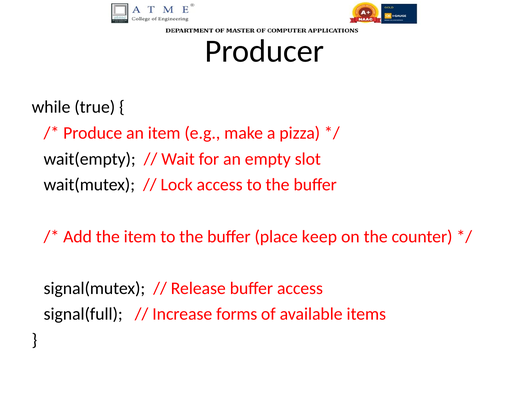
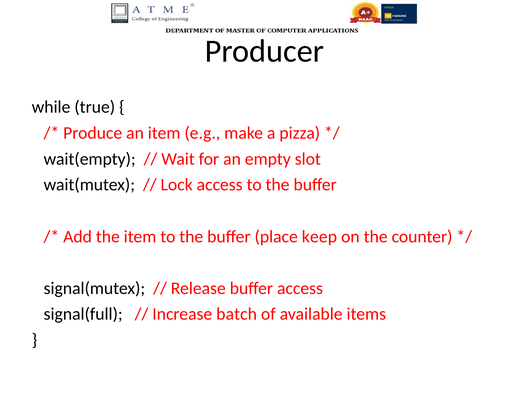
forms: forms -> batch
